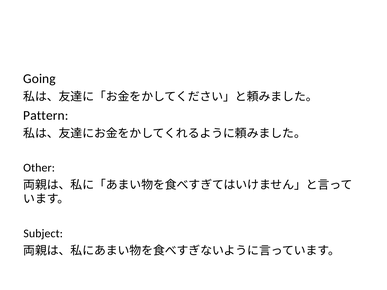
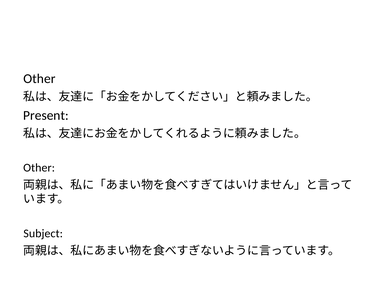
Going at (39, 79): Going -> Other
Pattern: Pattern -> Present
